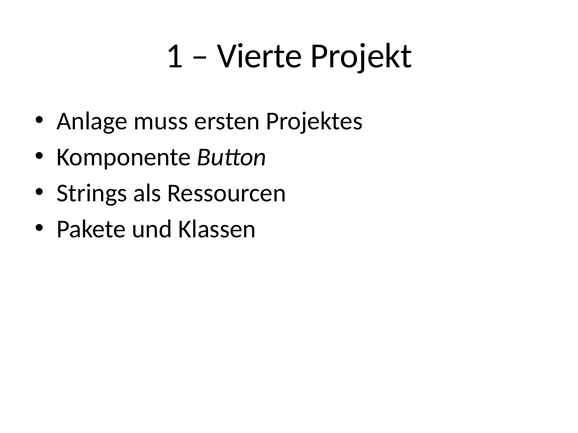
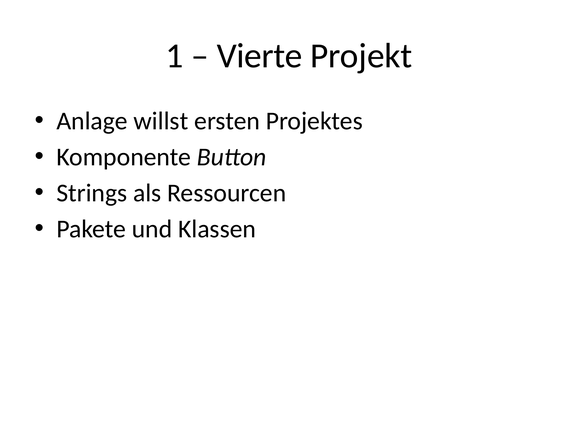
muss: muss -> willst
